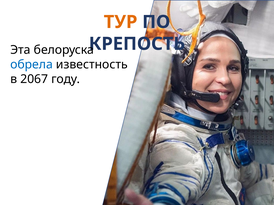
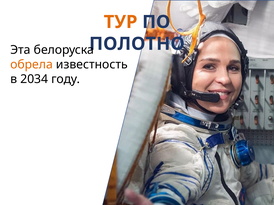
КРЕПОСТЬ: КРЕПОСТЬ -> ПОЛОТНО
обрела colour: blue -> orange
2067: 2067 -> 2034
